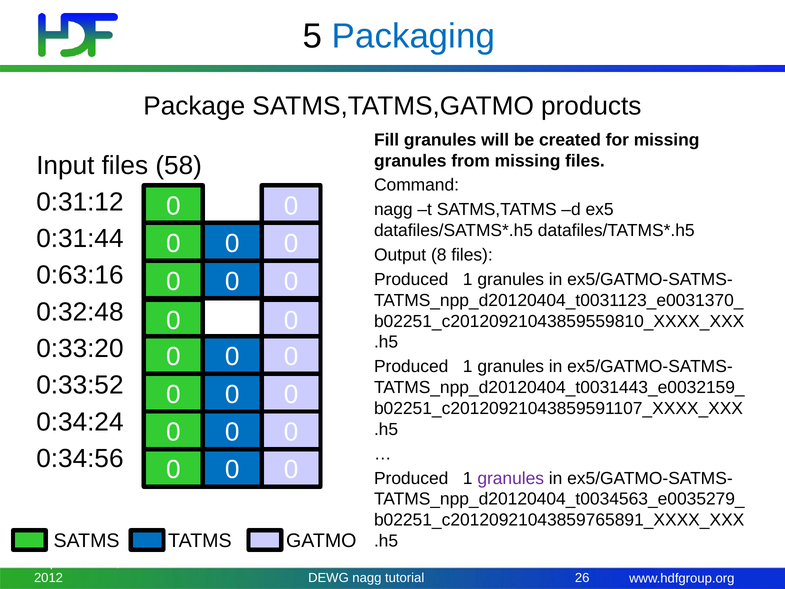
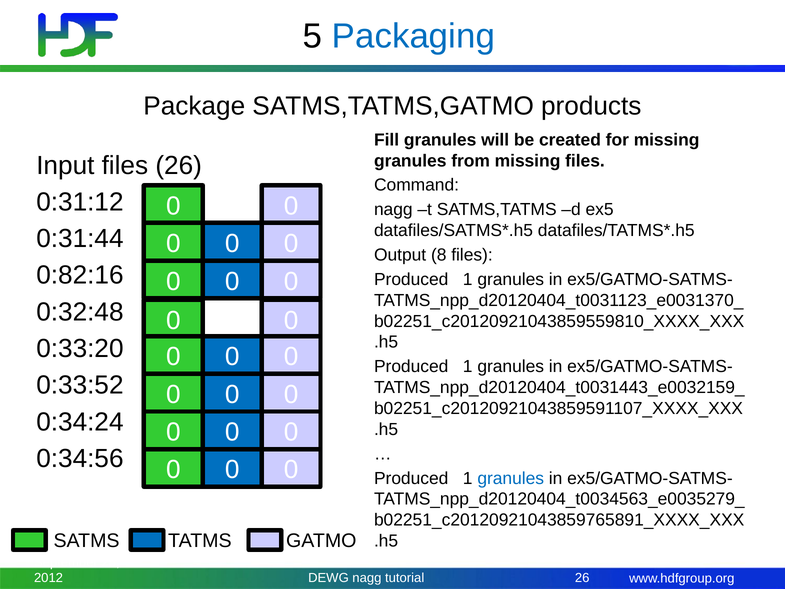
files 58: 58 -> 26
0:63:16: 0:63:16 -> 0:82:16
granules at (511, 478) colour: purple -> blue
